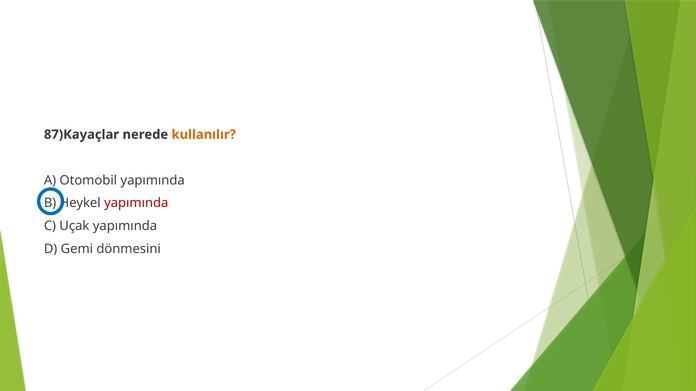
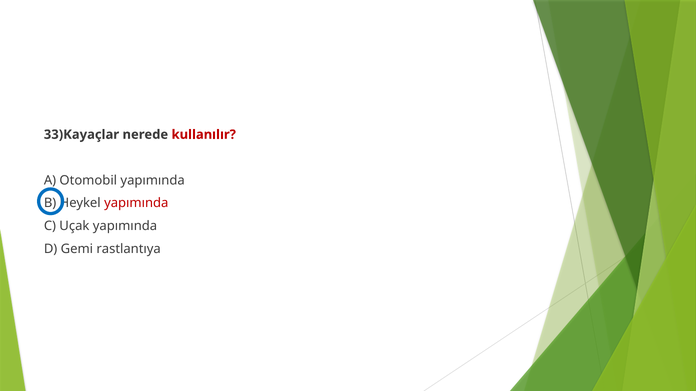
87)Kayaçlar: 87)Kayaçlar -> 33)Kayaçlar
kullanılır colour: orange -> red
dönmesini: dönmesini -> rastlantıya
